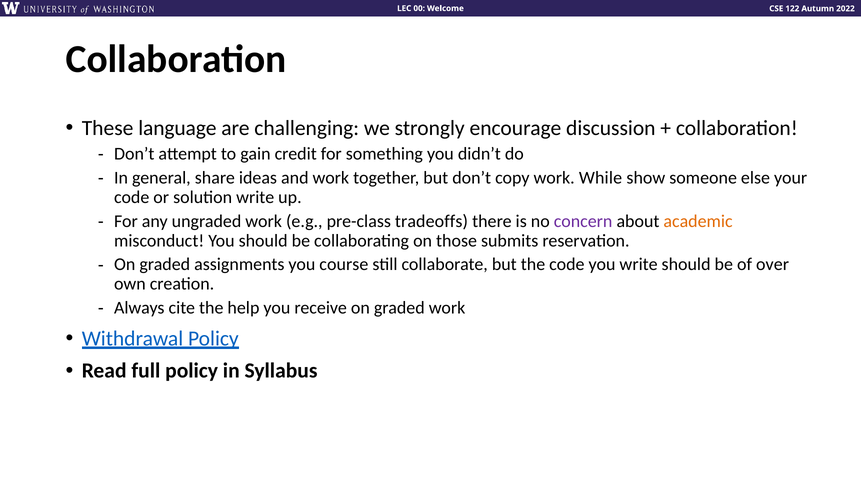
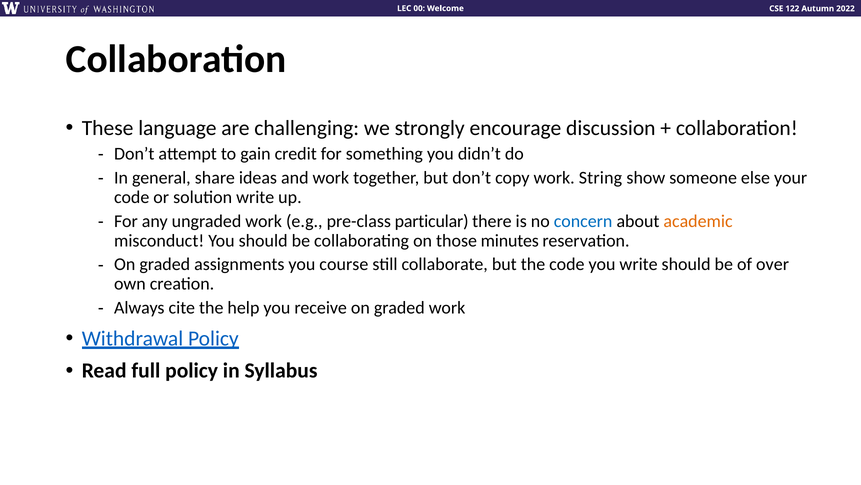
While: While -> String
tradeoffs: tradeoffs -> particular
concern colour: purple -> blue
submits: submits -> minutes
